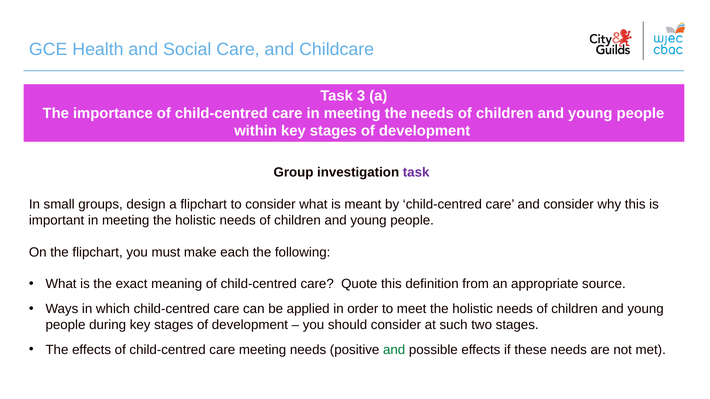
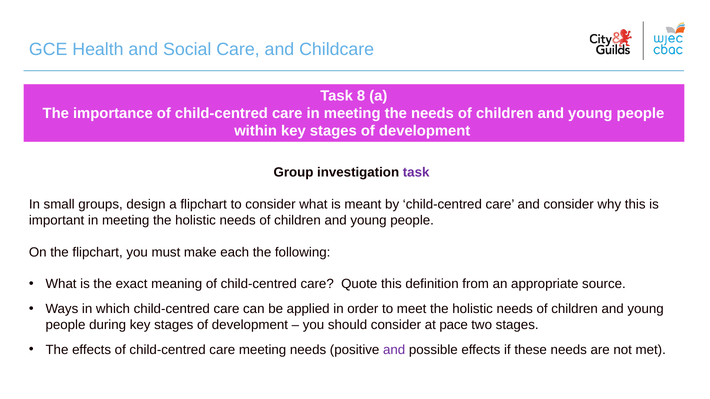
3: 3 -> 8
such: such -> pace
and at (394, 350) colour: green -> purple
